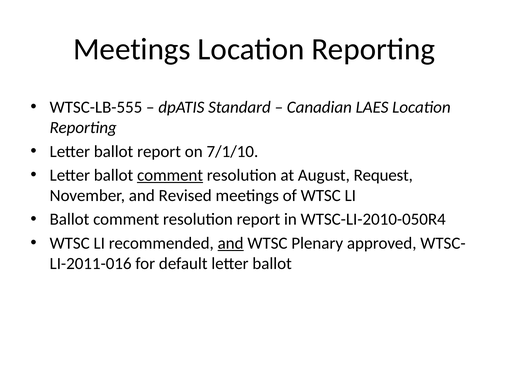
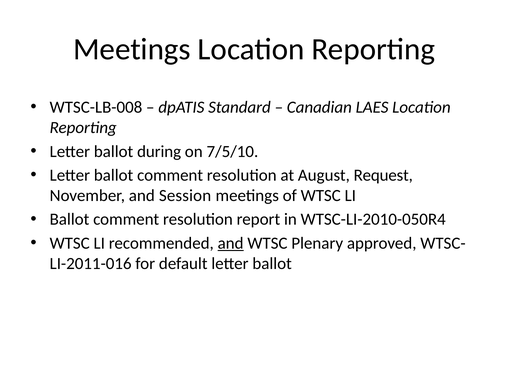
WTSC-LB-555: WTSC-LB-555 -> WTSC-LB-008
ballot report: report -> during
7/1/10: 7/1/10 -> 7/5/10
comment at (170, 175) underline: present -> none
Revised: Revised -> Session
